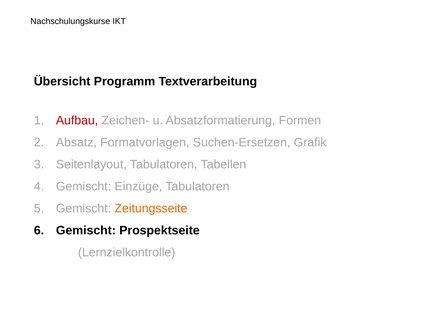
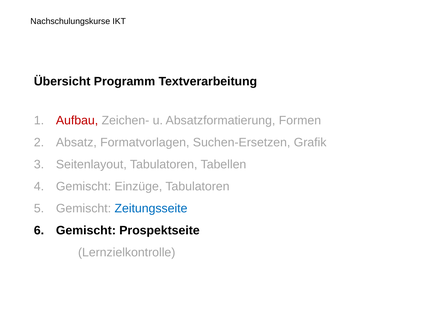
Zeitungsseite colour: orange -> blue
